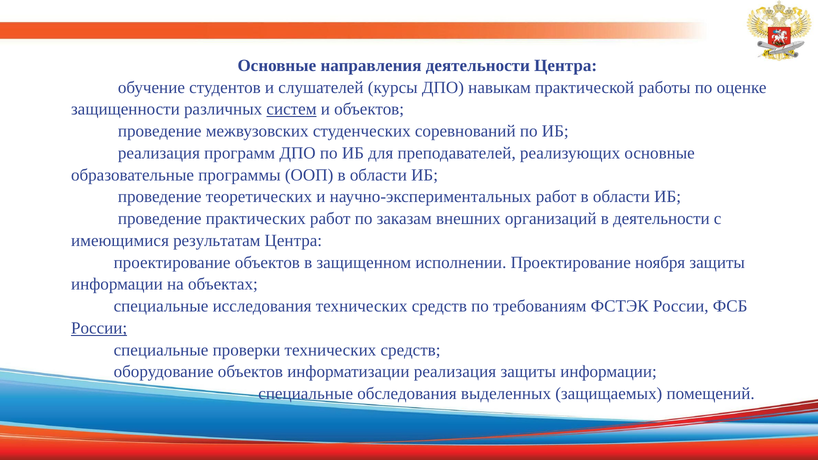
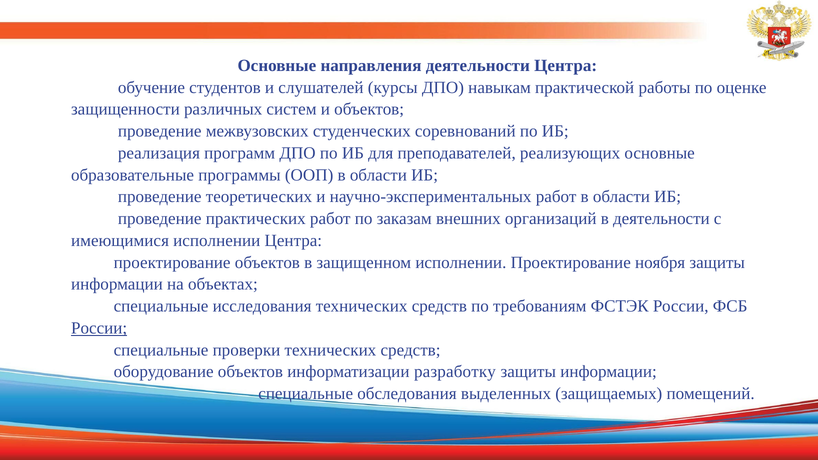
систем underline: present -> none
имеющимися результатам: результатам -> исполнении
информатизации реализация: реализация -> разработку
